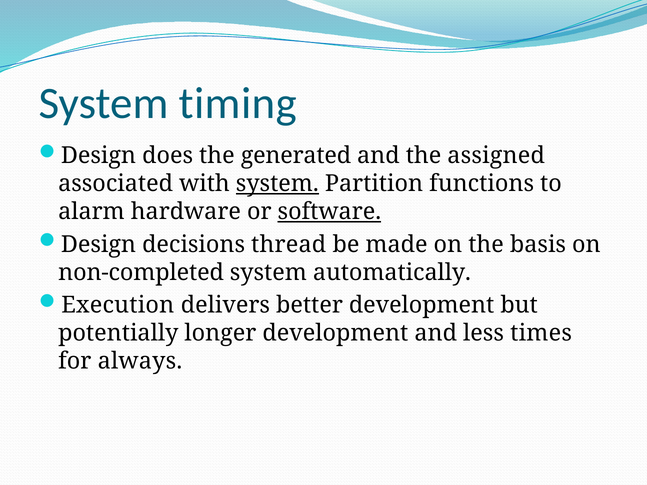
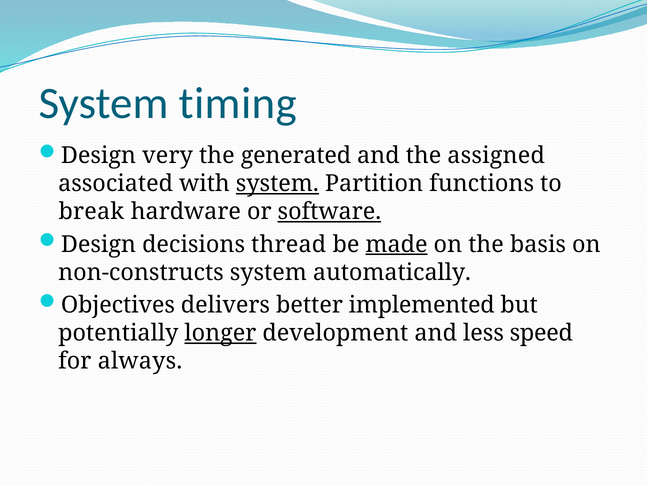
does: does -> very
alarm: alarm -> break
made underline: none -> present
non-completed: non-completed -> non-constructs
Execution: Execution -> Objectives
better development: development -> implemented
longer underline: none -> present
times: times -> speed
